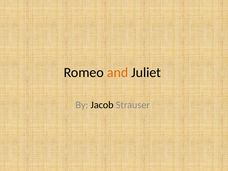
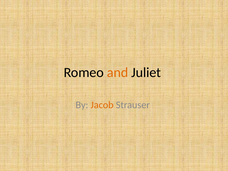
Jacob colour: black -> orange
